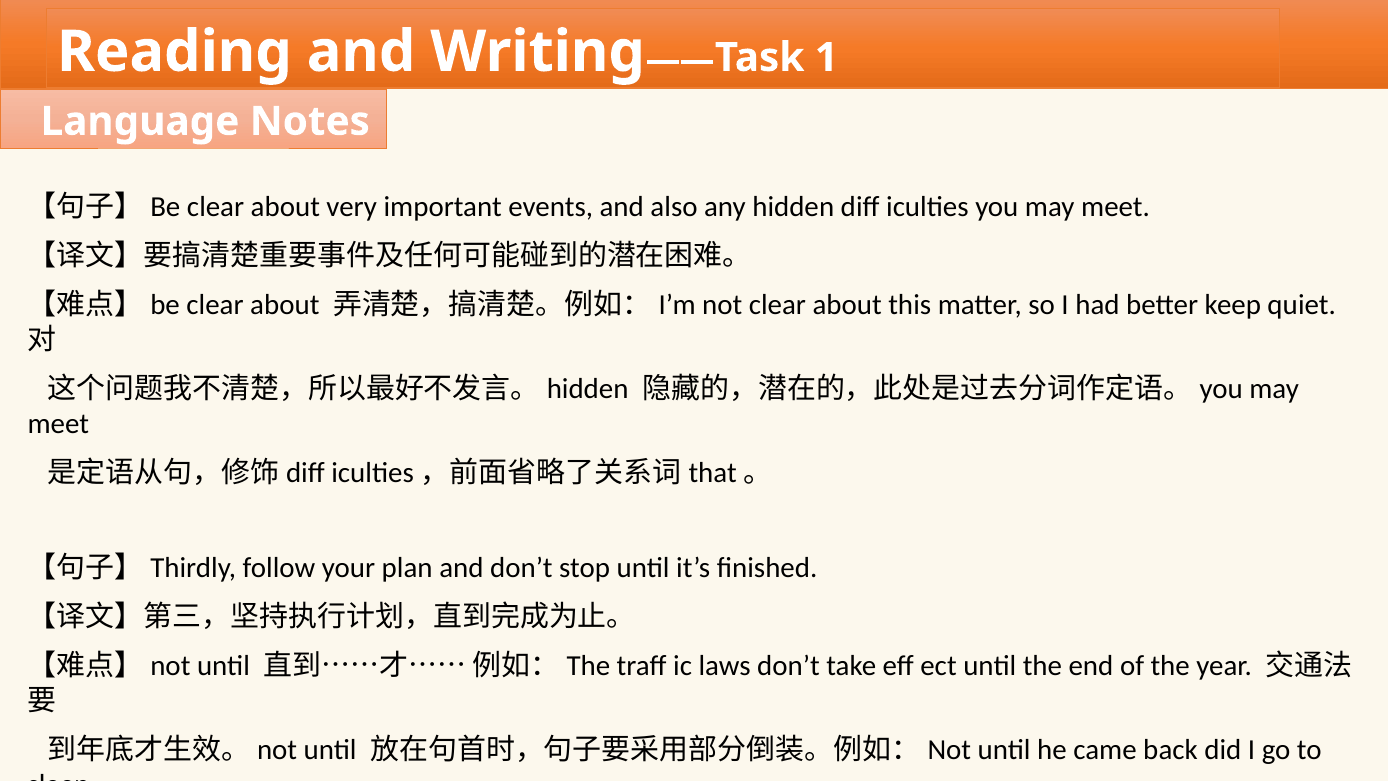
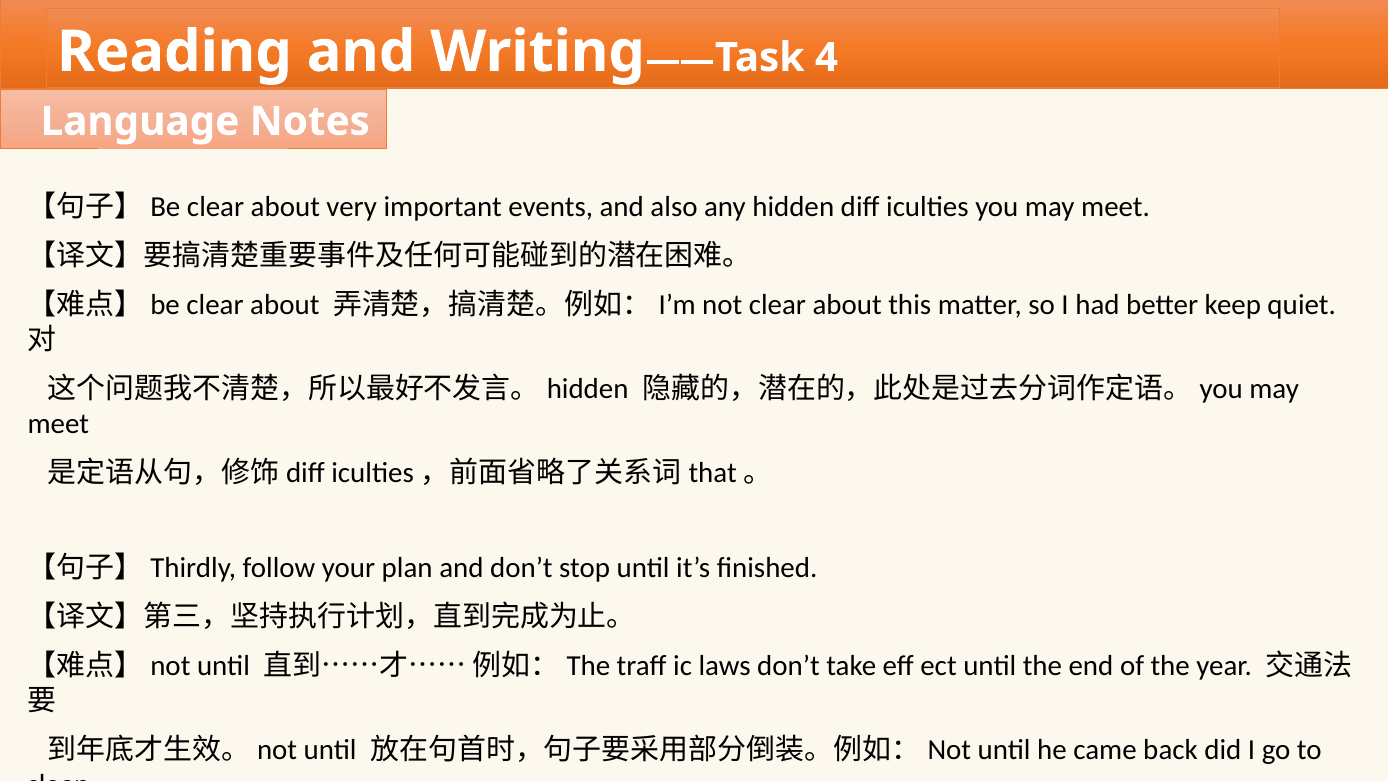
1: 1 -> 4
